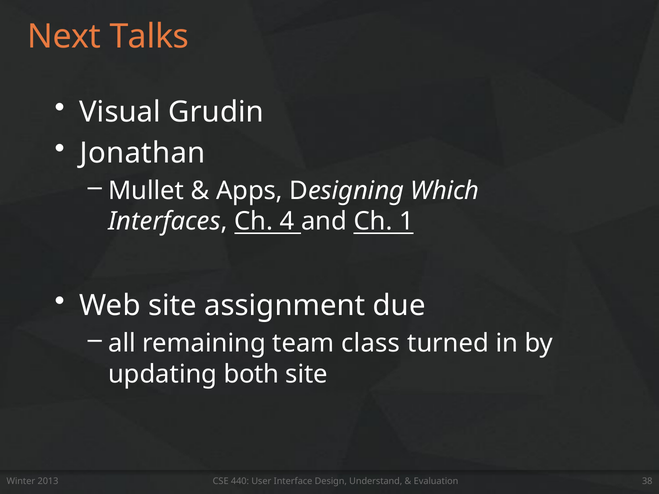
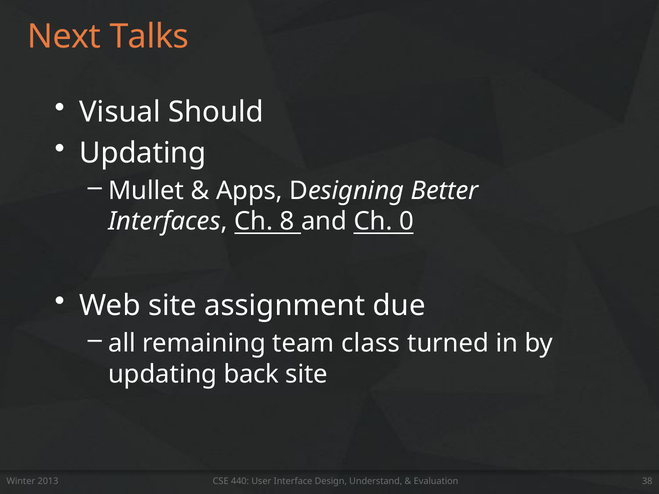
Grudin: Grudin -> Should
Jonathan at (143, 153): Jonathan -> Updating
Which: Which -> Better
4: 4 -> 8
1: 1 -> 0
both: both -> back
